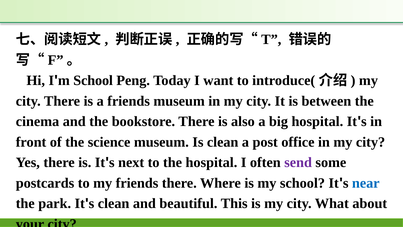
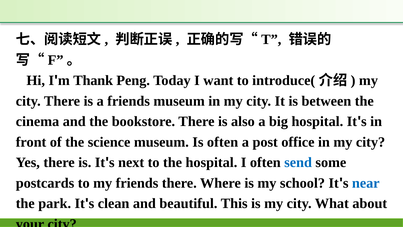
School at (93, 80): School -> Thank
Is clean: clean -> often
send colour: purple -> blue
